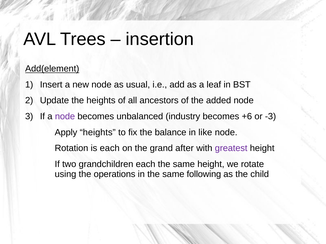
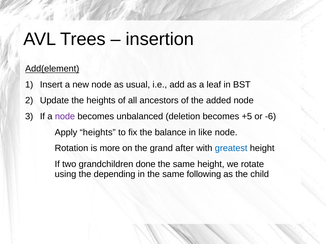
industry: industry -> deletion
+6: +6 -> +5
-3: -3 -> -6
is each: each -> more
greatest colour: purple -> blue
grandchildren each: each -> done
operations: operations -> depending
